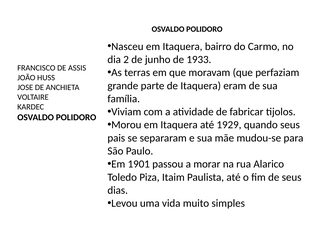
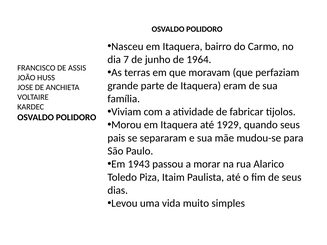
2: 2 -> 7
1933: 1933 -> 1964
1901: 1901 -> 1943
